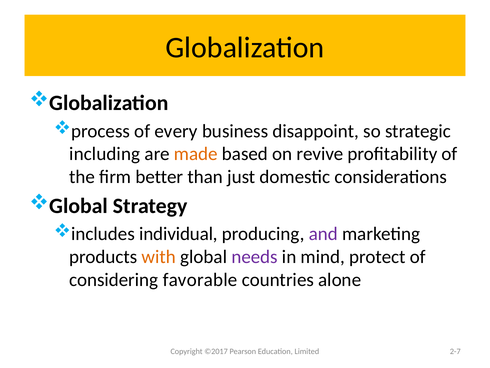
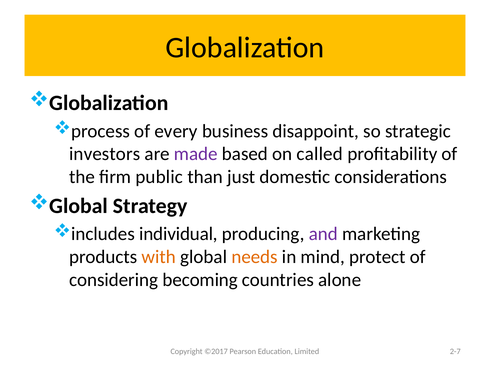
including: including -> investors
made colour: orange -> purple
revive: revive -> called
better: better -> public
needs colour: purple -> orange
favorable: favorable -> becoming
